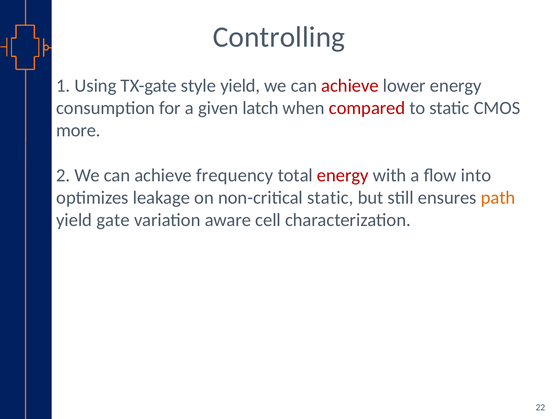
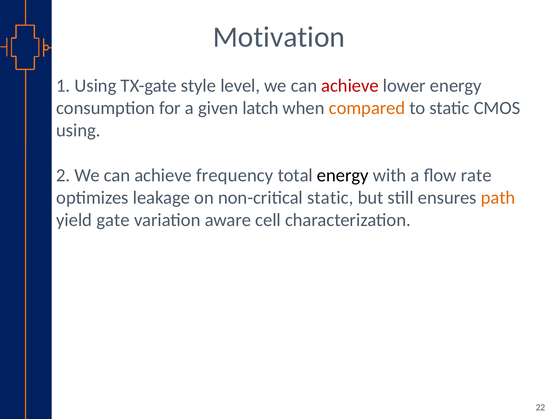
Controlling: Controlling -> Motivation
style yield: yield -> level
compared colour: red -> orange
more at (78, 130): more -> using
energy at (343, 175) colour: red -> black
into: into -> rate
